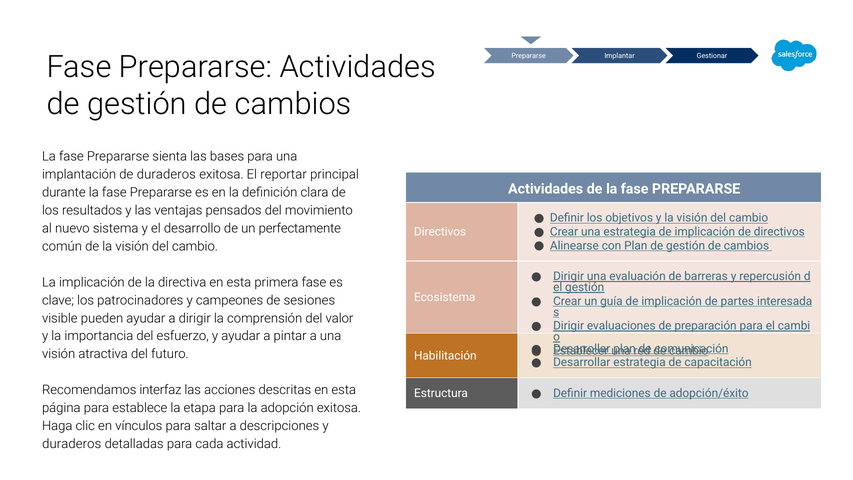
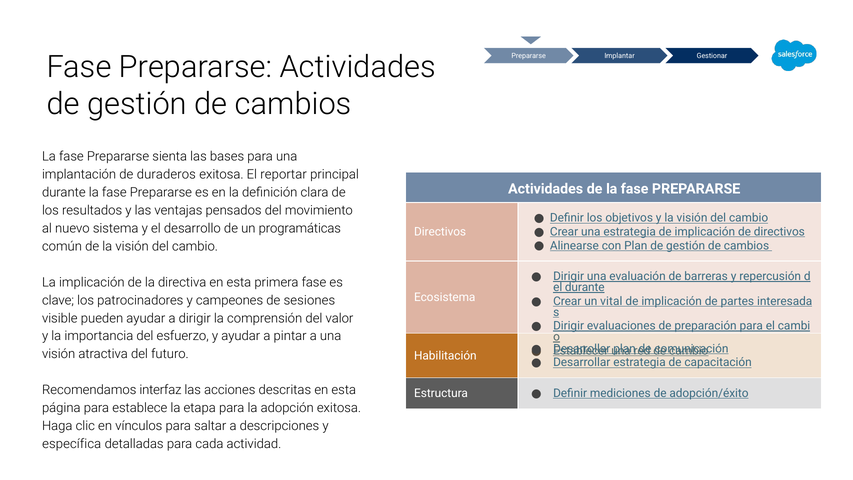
perfectamente: perfectamente -> programáticas
el gestión: gestión -> durante
guía: guía -> vital
duraderos at (72, 444): duraderos -> específica
